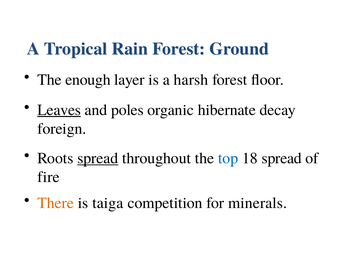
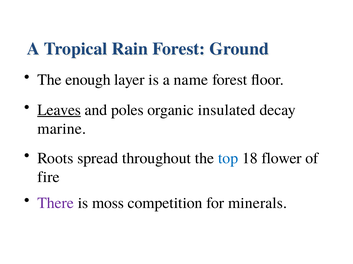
harsh: harsh -> name
hibernate: hibernate -> insulated
foreign: foreign -> marine
spread at (98, 159) underline: present -> none
18 spread: spread -> flower
There colour: orange -> purple
taiga: taiga -> moss
